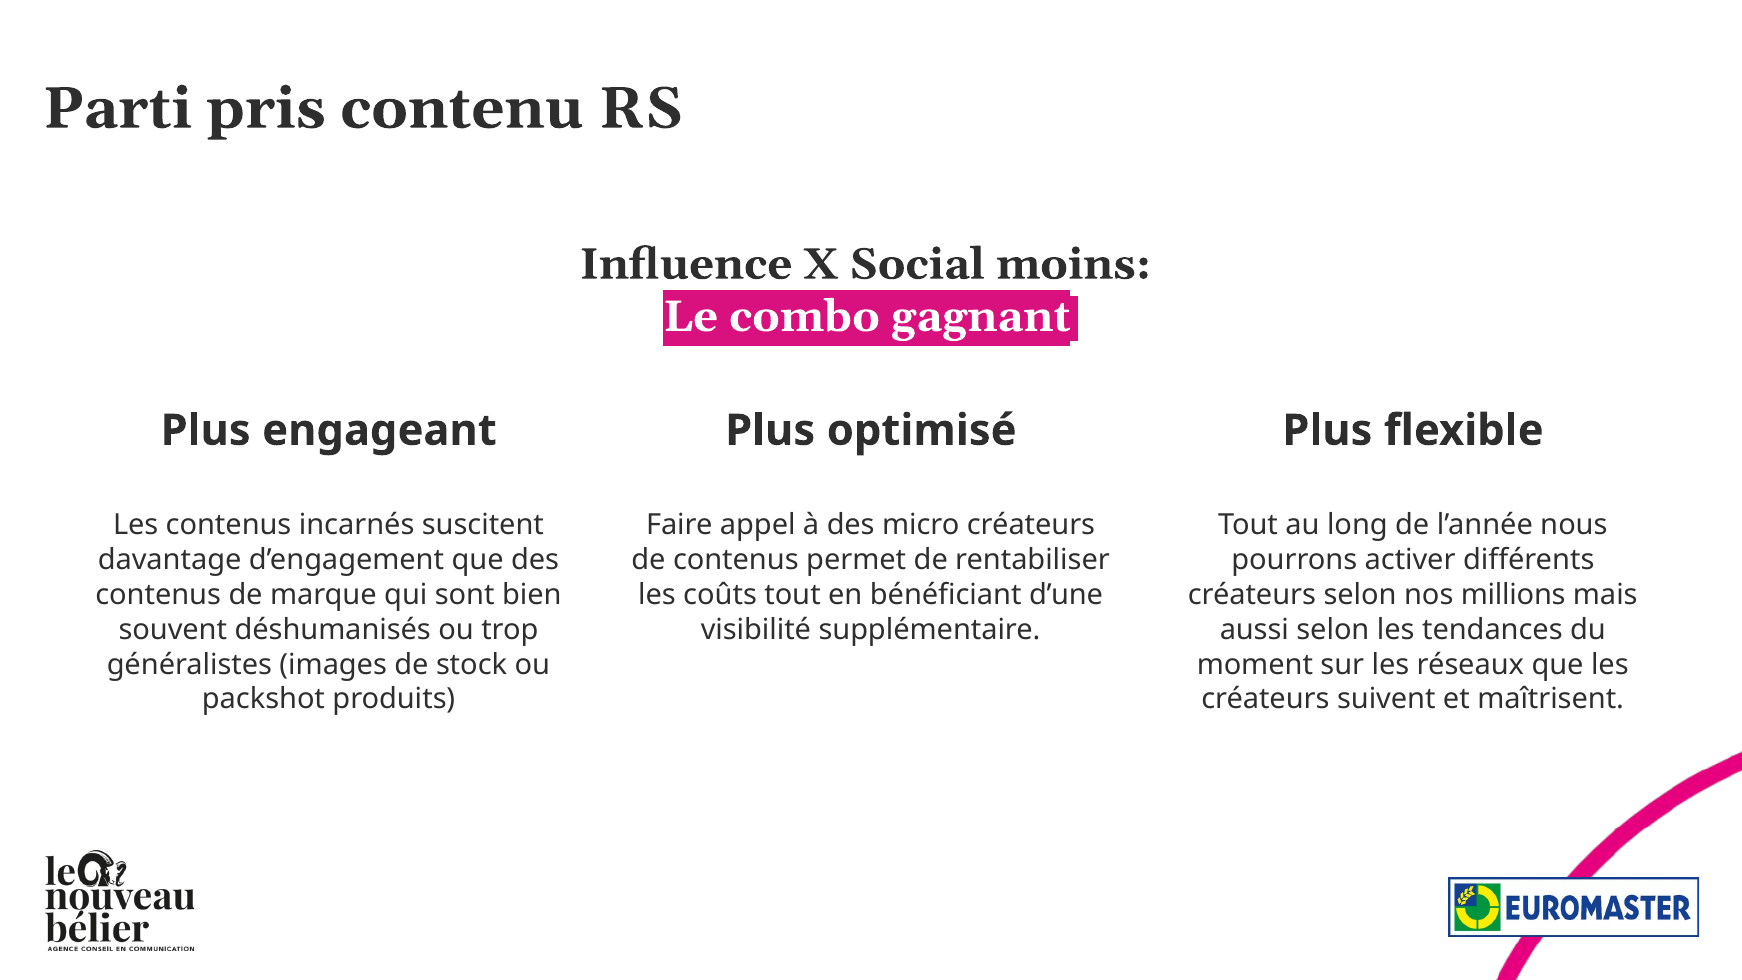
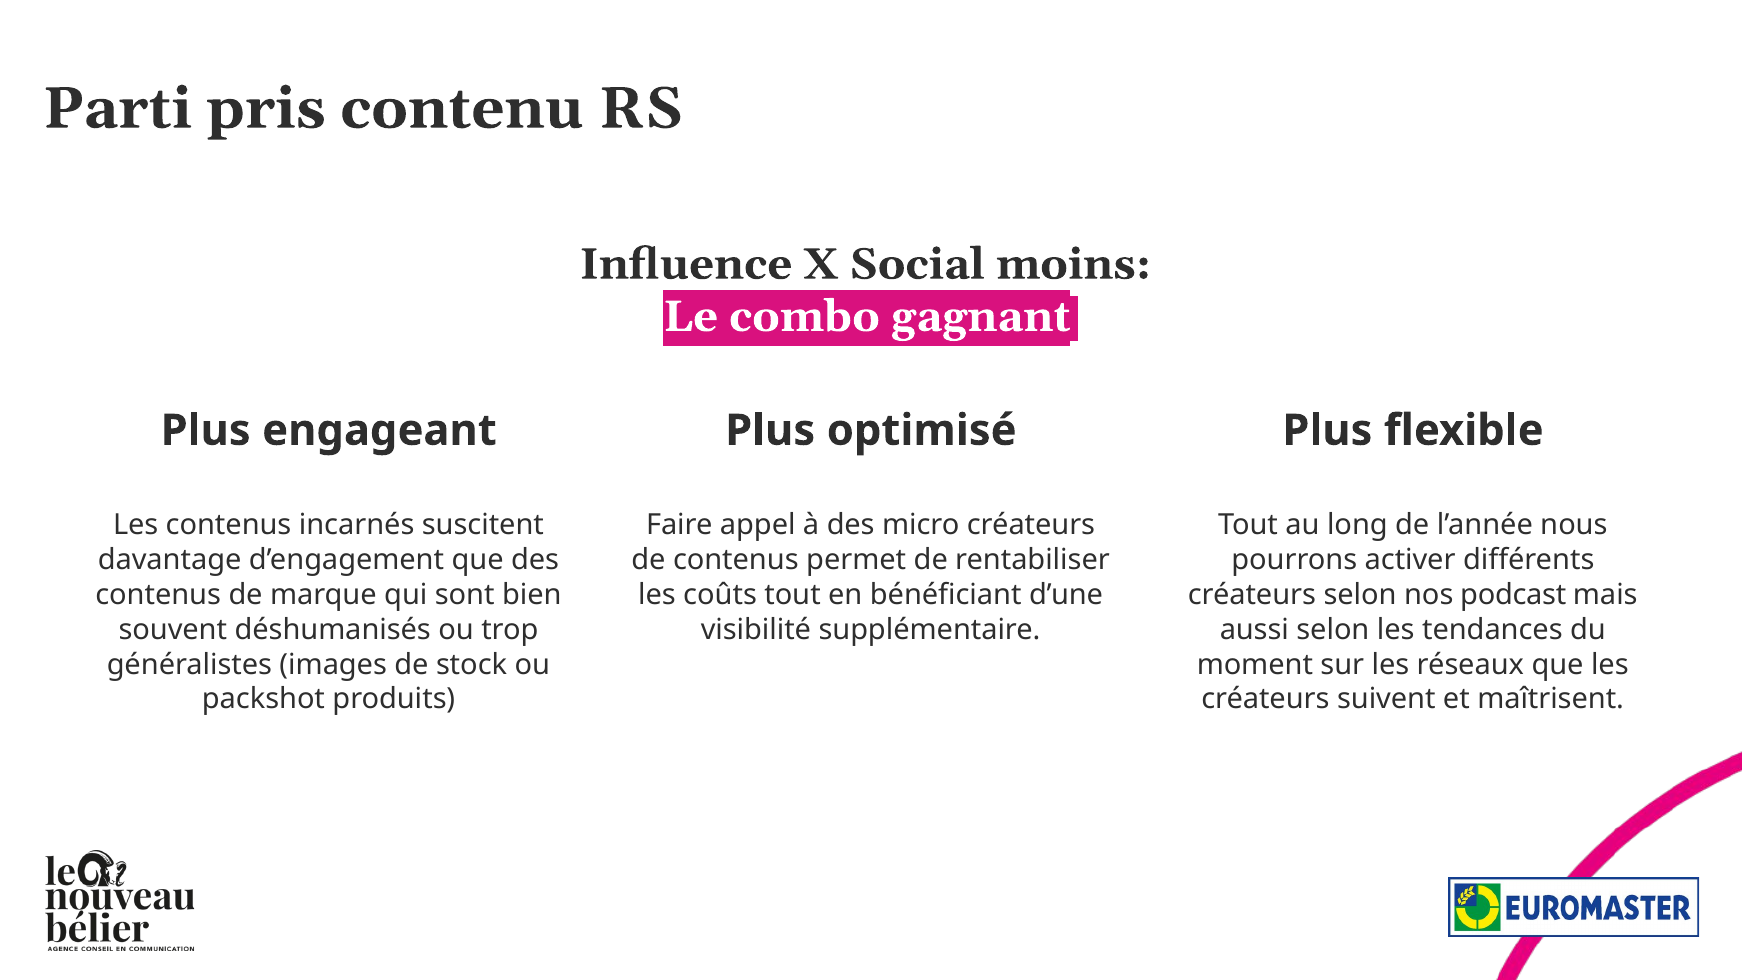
millions: millions -> podcast
